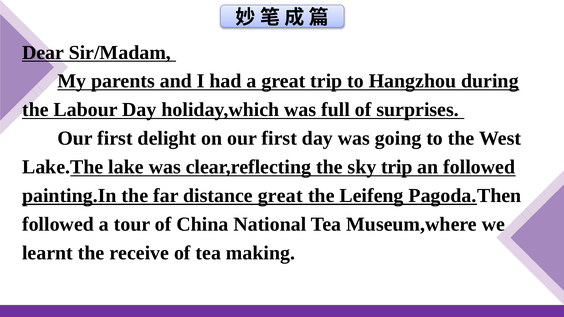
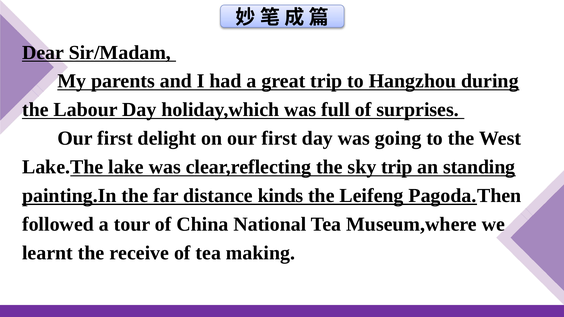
an followed: followed -> standing
distance great: great -> kinds
